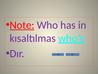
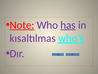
has underline: none -> present
